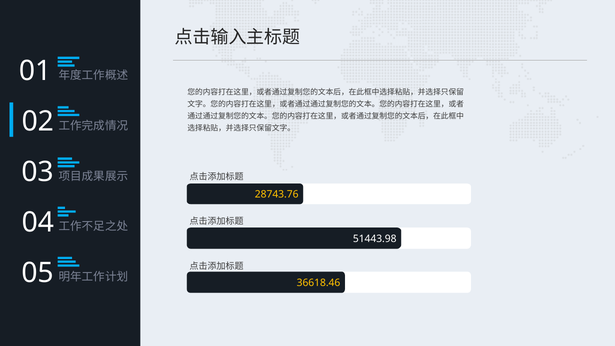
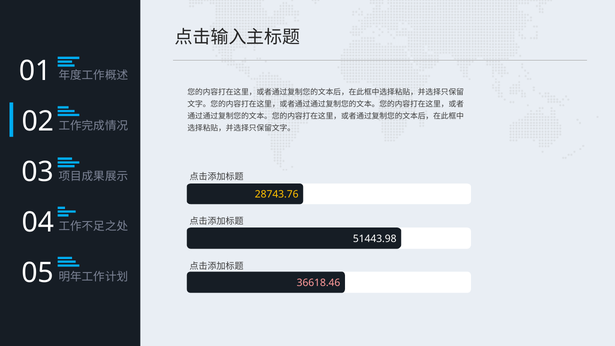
36618.46 colour: yellow -> pink
